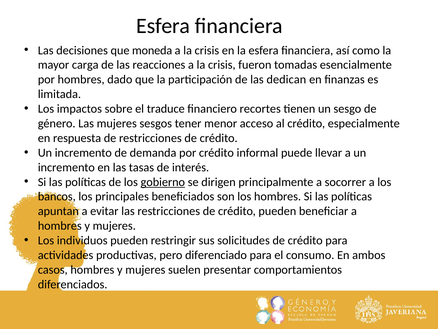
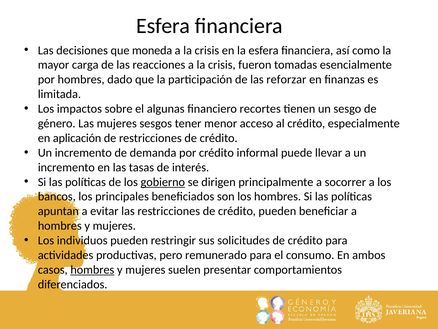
dedican: dedican -> reforzar
traduce: traduce -> algunas
respuesta: respuesta -> aplicación
diferenciado: diferenciado -> remunerado
hombres at (92, 269) underline: none -> present
